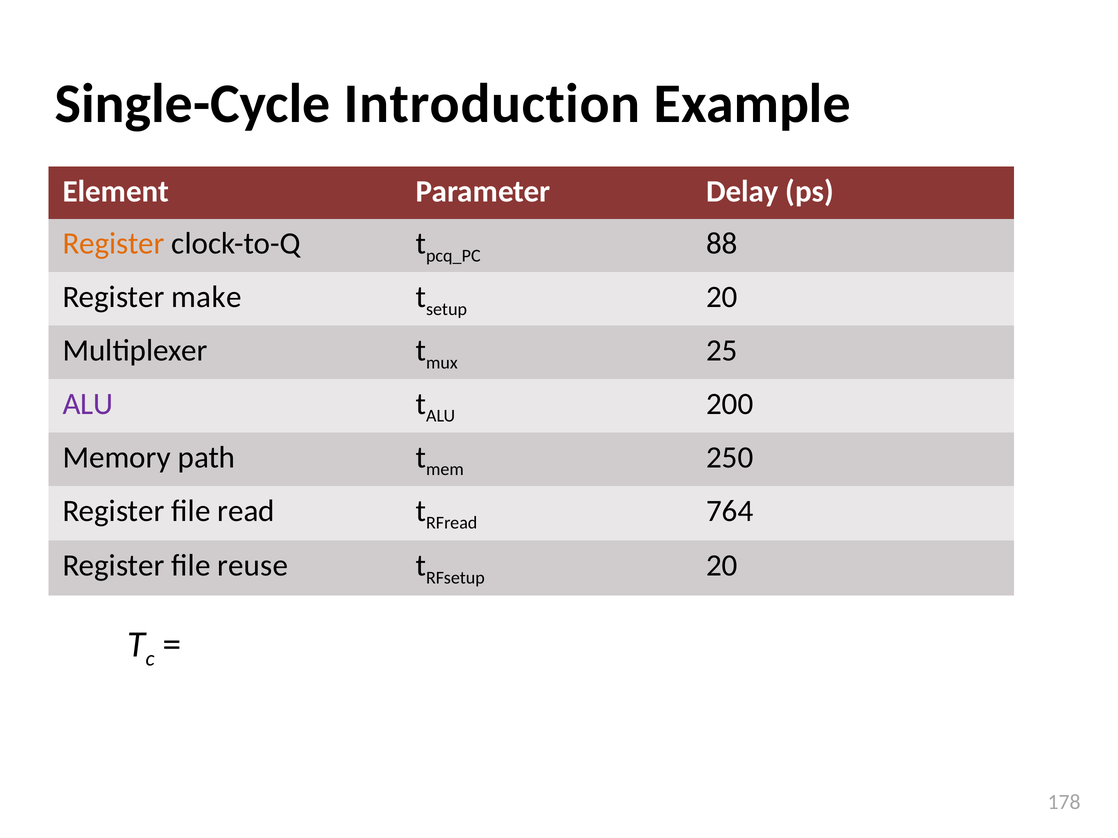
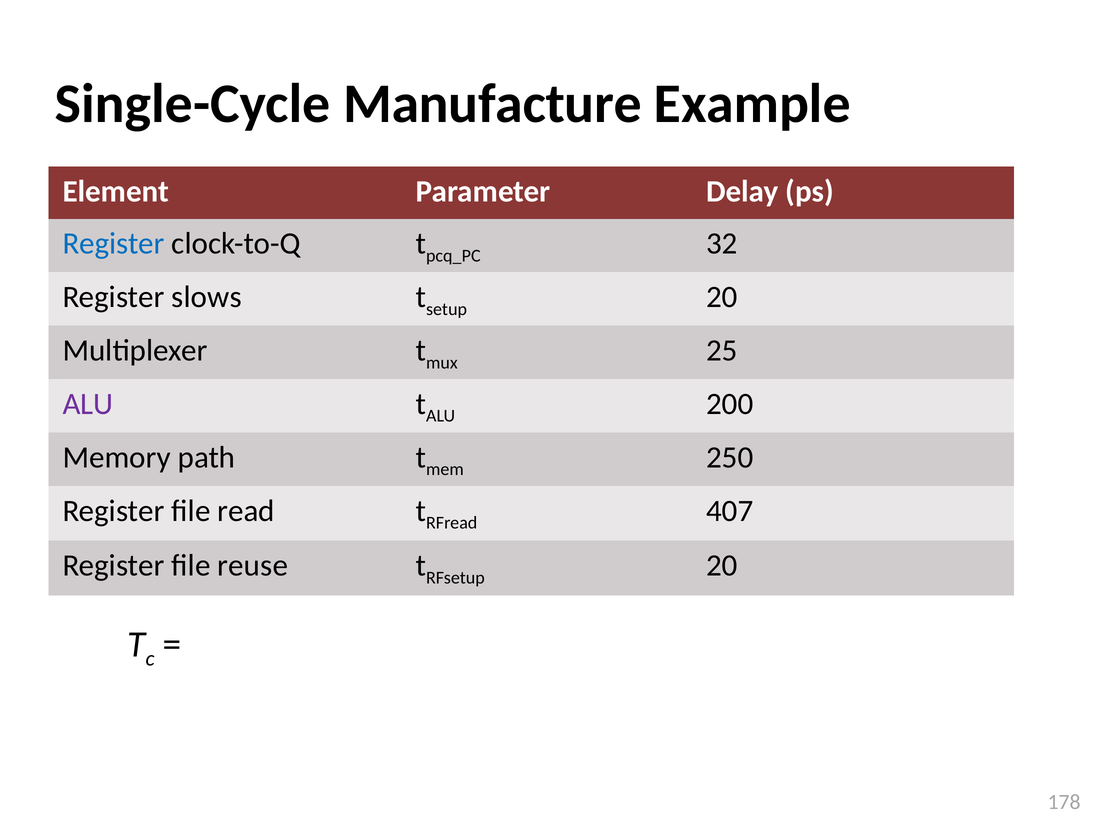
Introduction: Introduction -> Manufacture
Register at (114, 244) colour: orange -> blue
88: 88 -> 32
make: make -> slows
764: 764 -> 407
